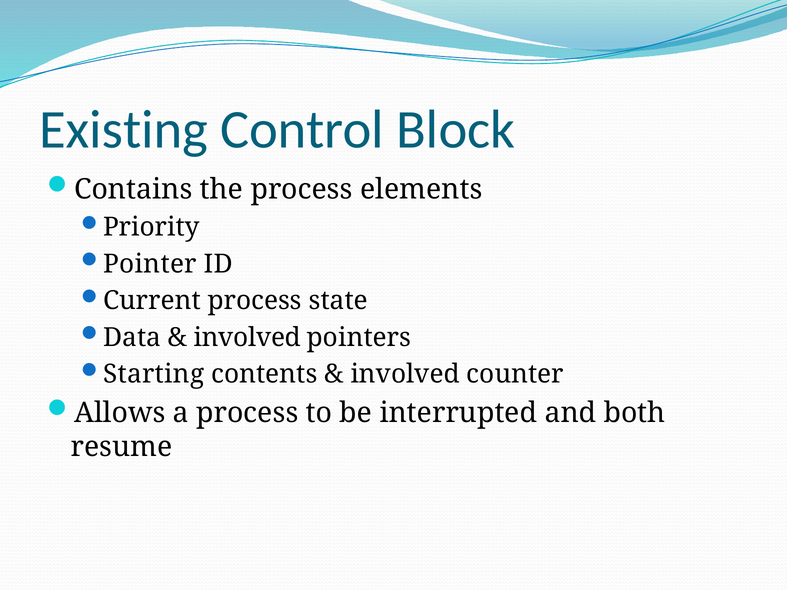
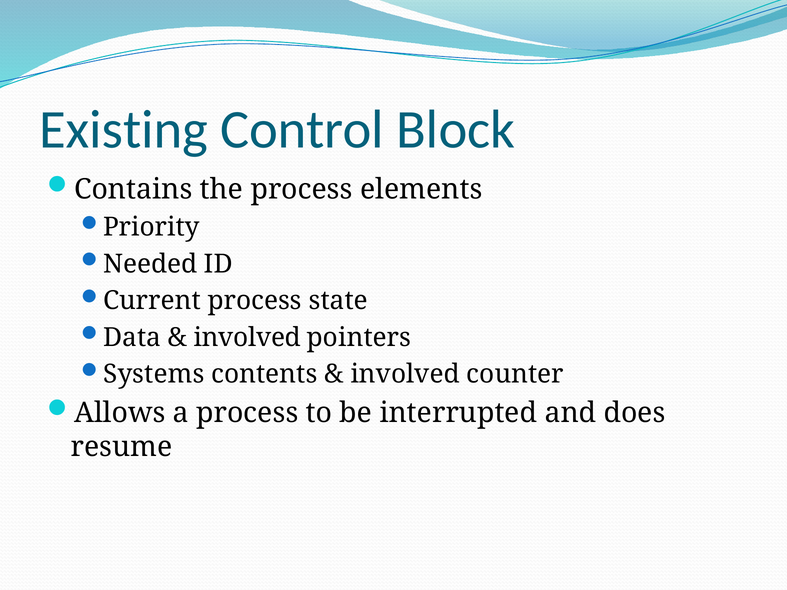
Pointer: Pointer -> Needed
Starting: Starting -> Systems
both: both -> does
